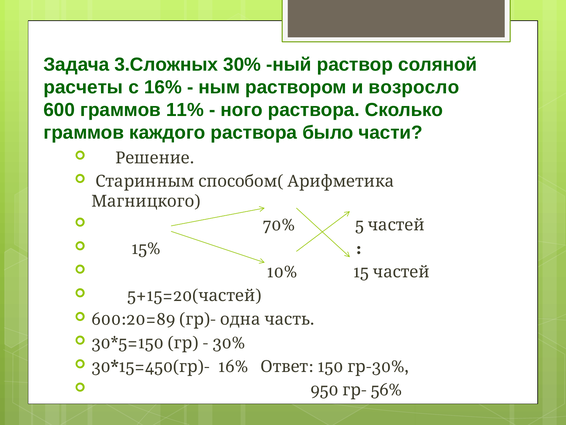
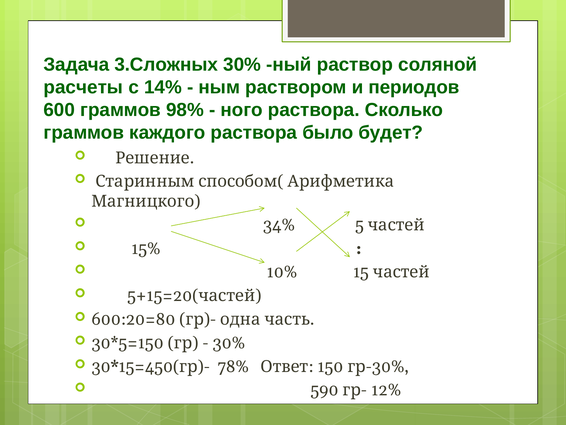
с 16%: 16% -> 14%
возросло: возросло -> периодов
11%: 11% -> 98%
части: части -> будет
70%: 70% -> 34%
600:20=89: 600:20=89 -> 600:20=80
16% at (233, 366): 16% -> 78%
950: 950 -> 590
56%: 56% -> 12%
